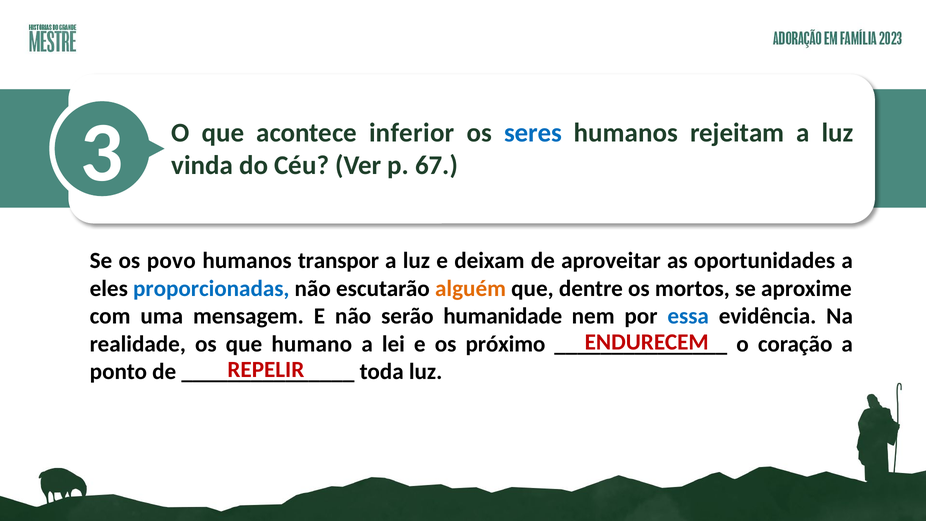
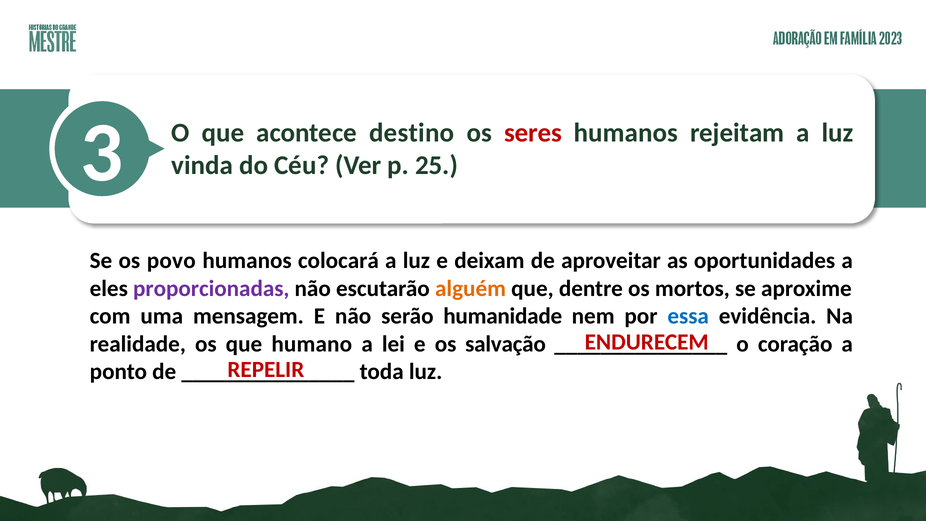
inferior: inferior -> destino
seres colour: blue -> red
67: 67 -> 25
transpor: transpor -> colocará
proporcionadas colour: blue -> purple
próximo: próximo -> salvação
